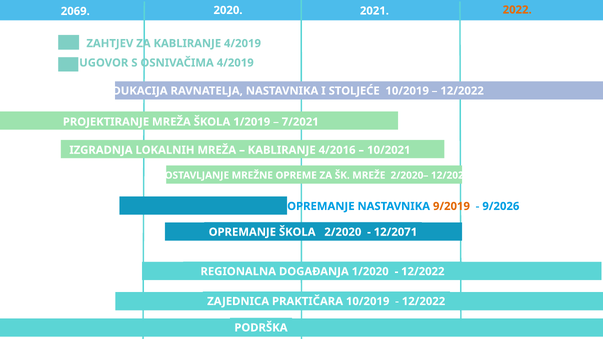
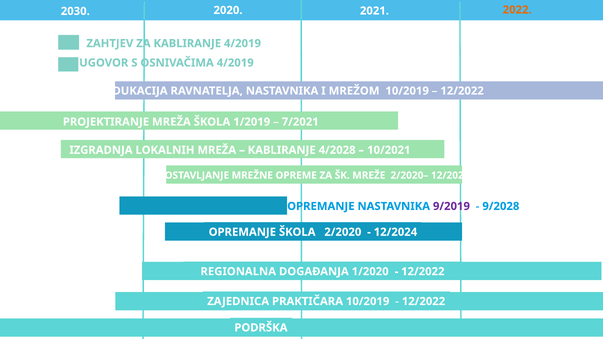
2069: 2069 -> 2030
STOLJEĆE: STOLJEĆE -> MREŽOM
4/2016: 4/2016 -> 4/2028
9/2019 colour: orange -> purple
9/2026: 9/2026 -> 9/2028
12/2071: 12/2071 -> 12/2024
